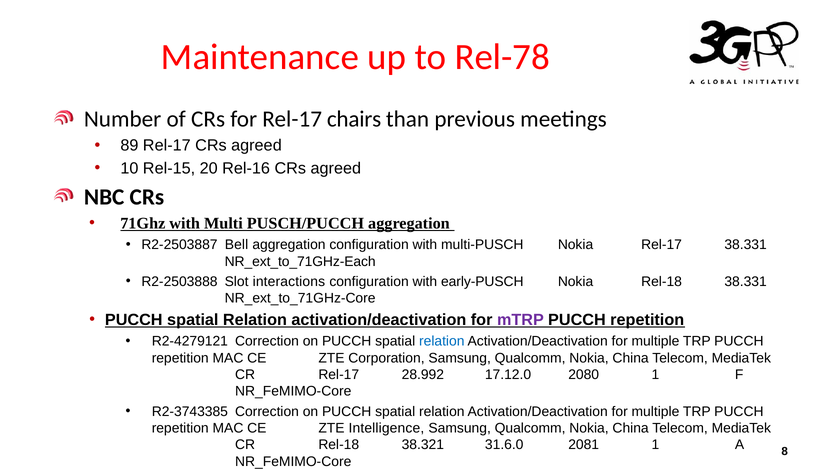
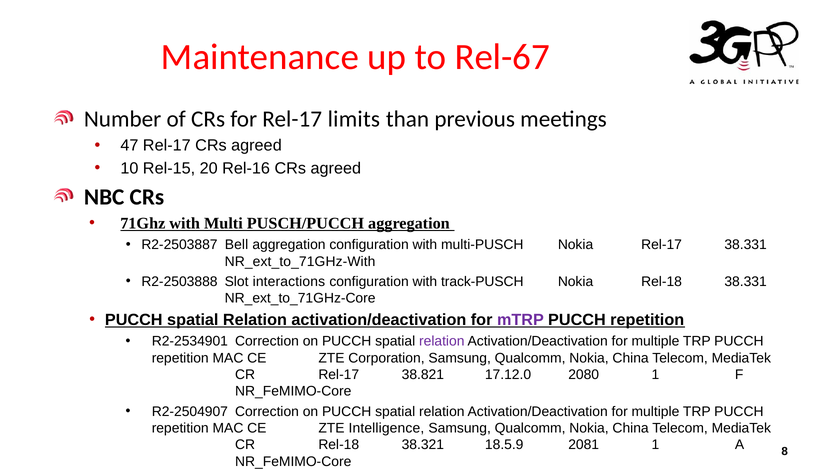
Rel-78: Rel-78 -> Rel-67
chairs: chairs -> limits
89: 89 -> 47
NR_ext_to_71GHz-Each: NR_ext_to_71GHz-Each -> NR_ext_to_71GHz-With
early-PUSCH: early-PUSCH -> track-PUSCH
R2-4279121: R2-4279121 -> R2-2534901
relation at (442, 341) colour: blue -> purple
28.992: 28.992 -> 38.821
R2-3743385: R2-3743385 -> R2-2504907
31.6.0: 31.6.0 -> 18.5.9
